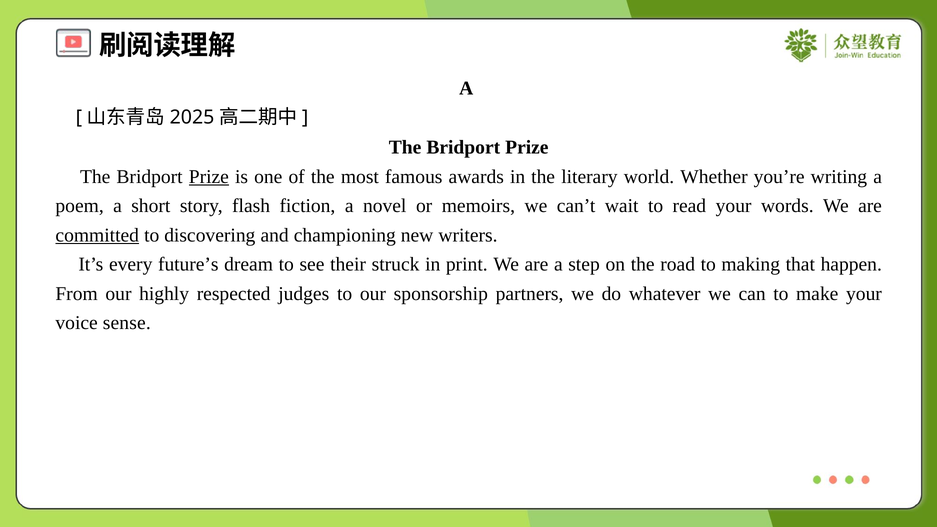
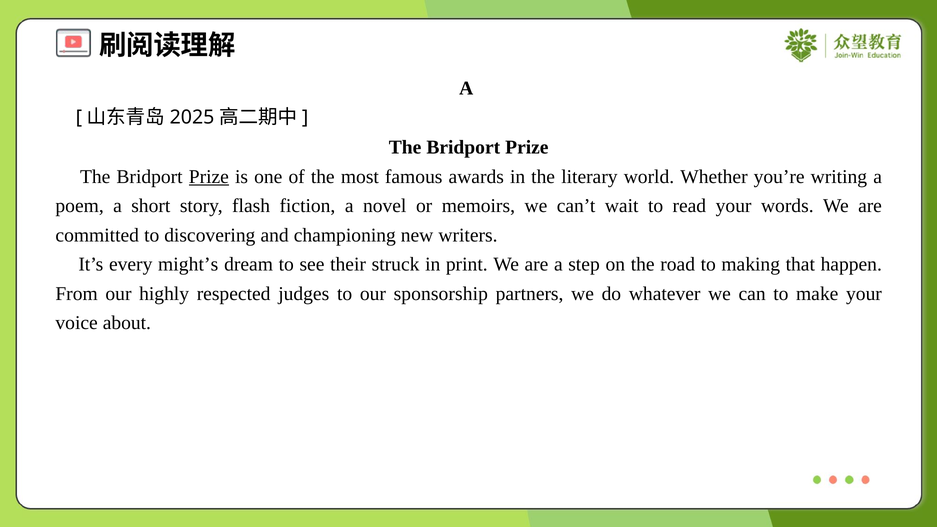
committed underline: present -> none
future’s: future’s -> might’s
sense: sense -> about
